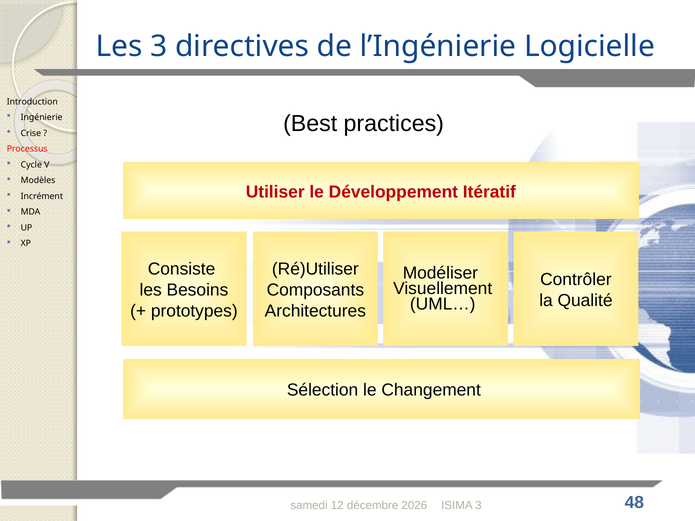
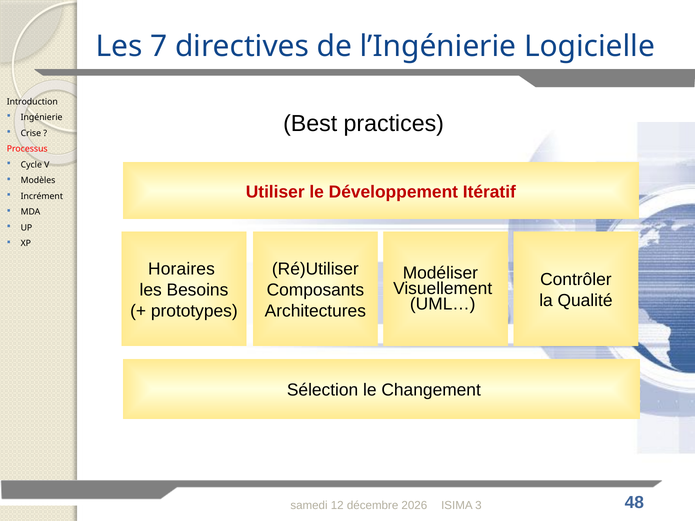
Les 3: 3 -> 7
Consiste: Consiste -> Horaires
